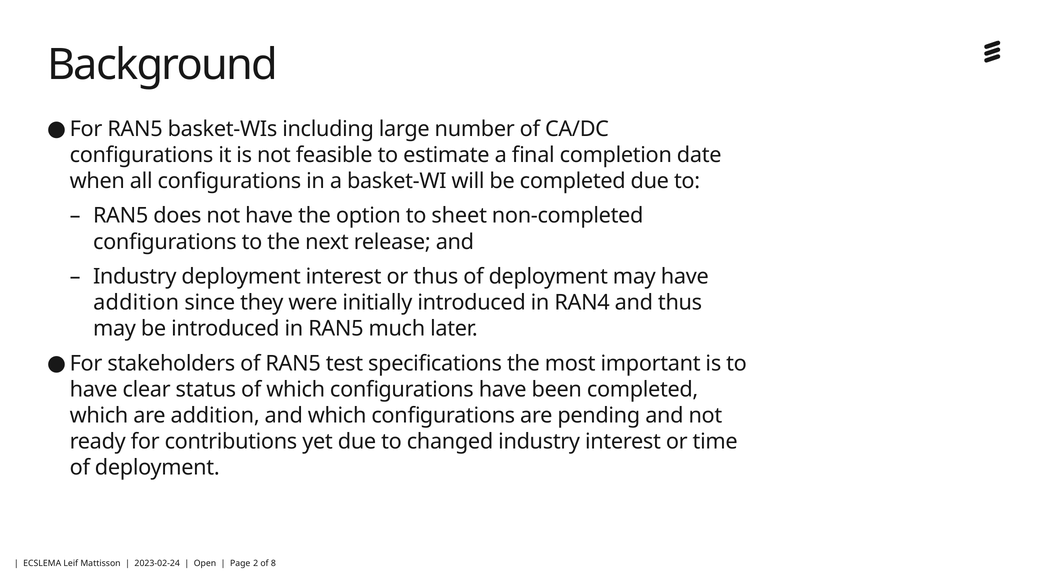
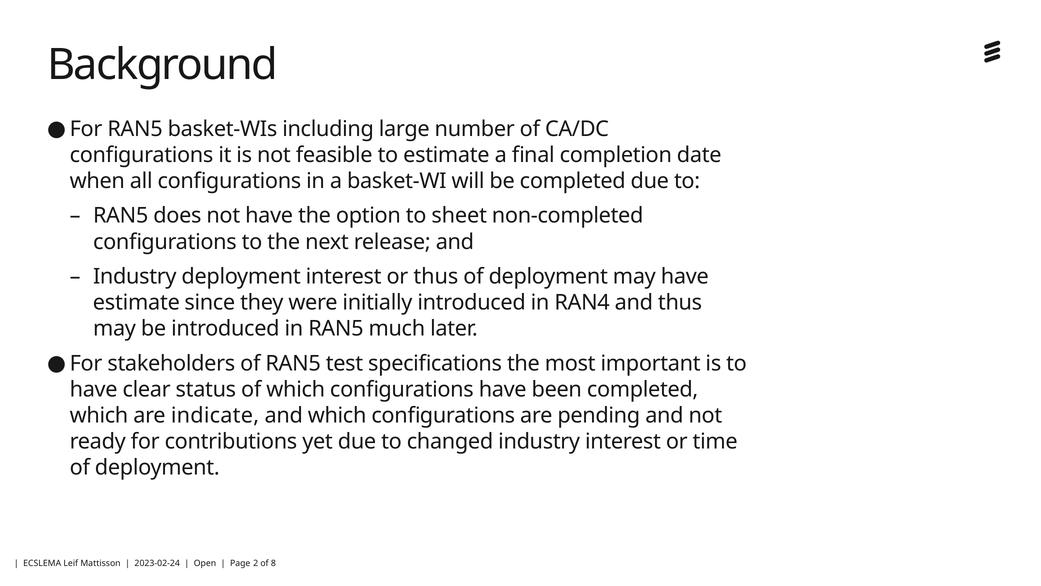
addition at (136, 302): addition -> estimate
are addition: addition -> indicate
